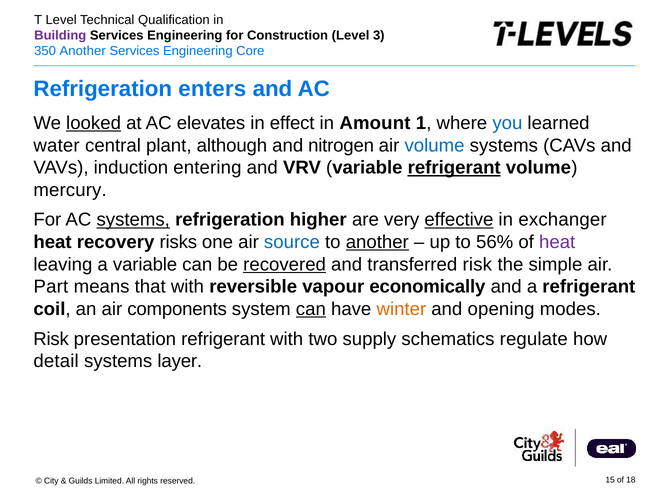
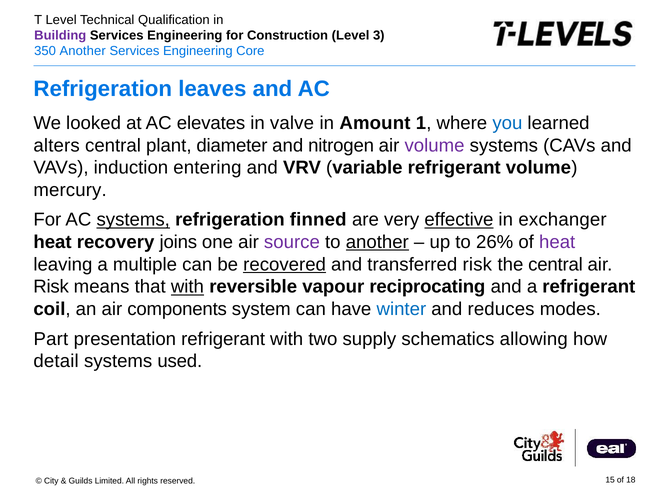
enters: enters -> leaves
looked underline: present -> none
effect: effect -> valve
water: water -> alters
although: although -> diameter
volume at (435, 145) colour: blue -> purple
refrigerant at (454, 168) underline: present -> none
higher: higher -> finned
risks: risks -> joins
source colour: blue -> purple
56%: 56% -> 26%
a variable: variable -> multiple
the simple: simple -> central
Part at (51, 287): Part -> Risk
with at (187, 287) underline: none -> present
economically: economically -> reciprocating
can at (311, 309) underline: present -> none
winter colour: orange -> blue
opening: opening -> reduces
Risk at (51, 339): Risk -> Part
regulate: regulate -> allowing
layer: layer -> used
